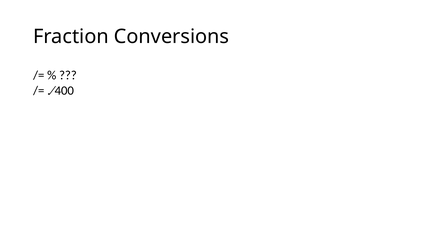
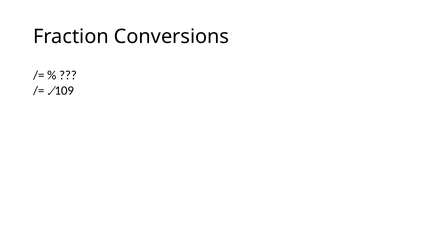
.⁄400: .⁄400 -> .⁄109
